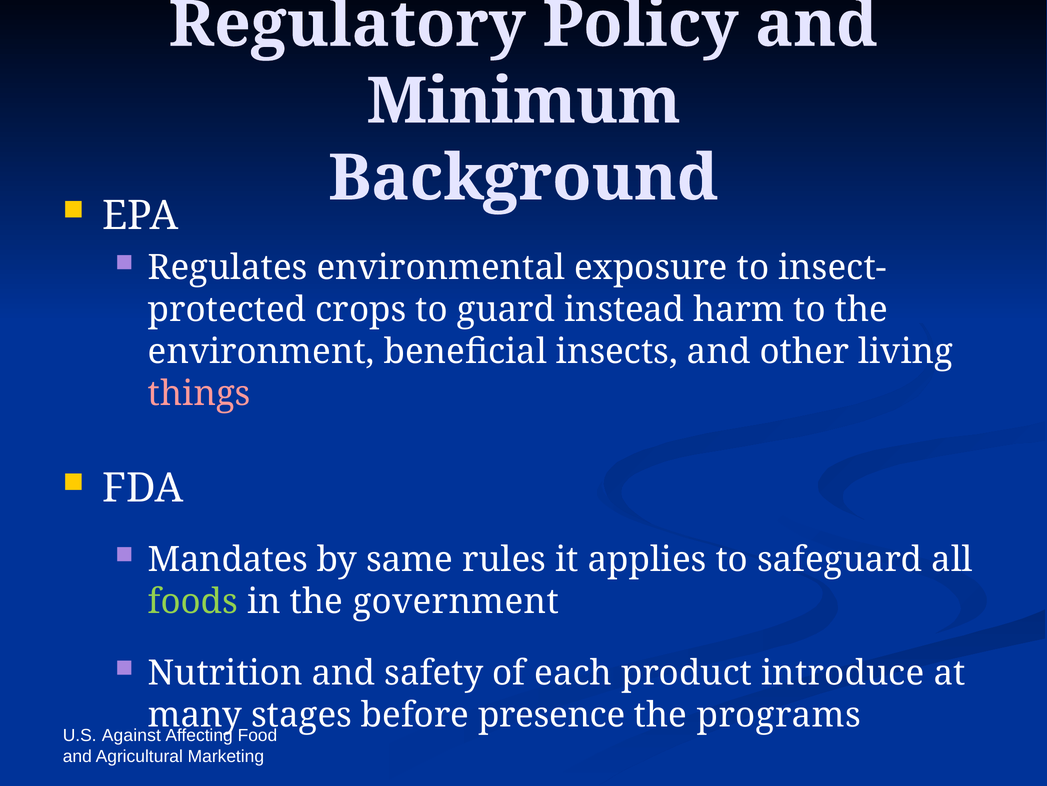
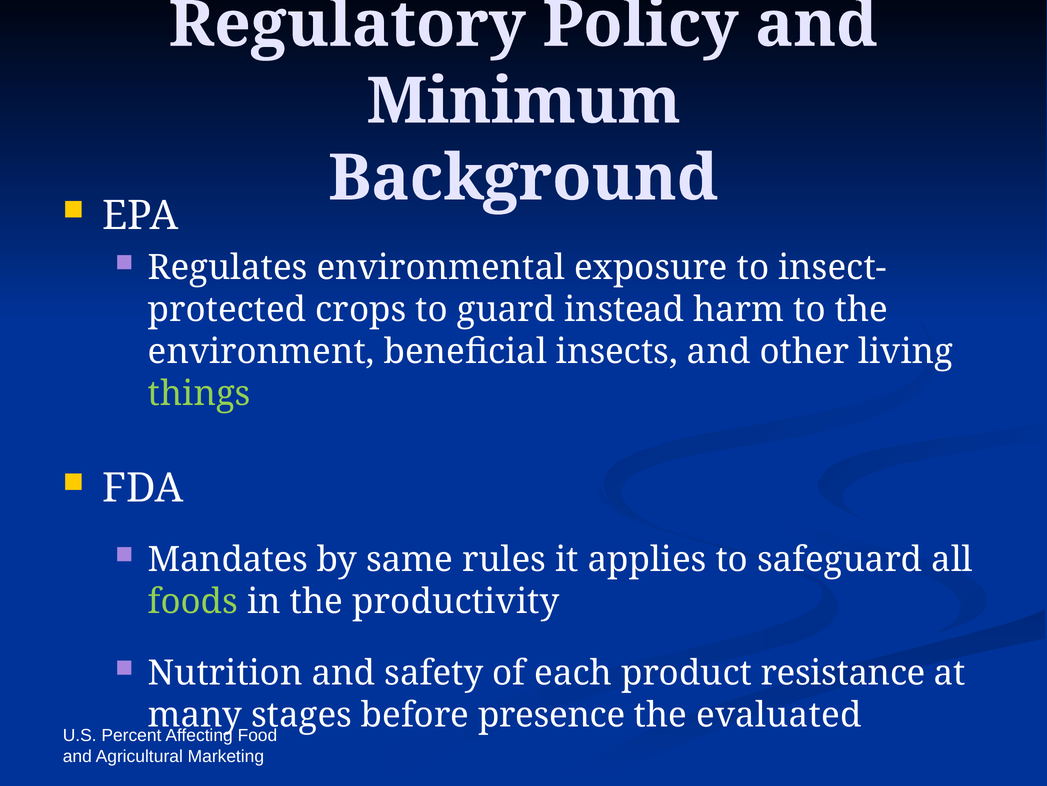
things colour: pink -> light green
government: government -> productivity
introduce: introduce -> resistance
programs: programs -> evaluated
Against: Against -> Percent
